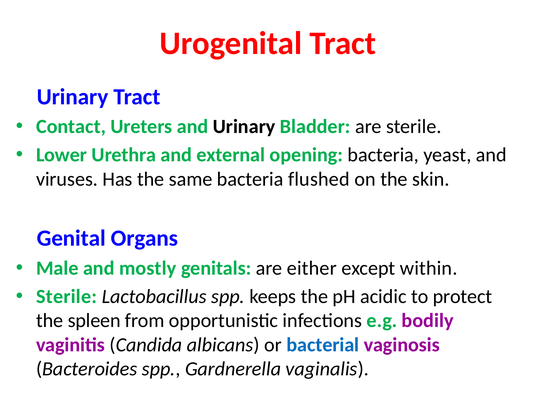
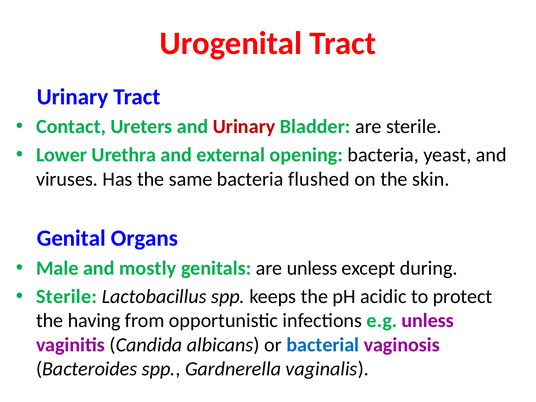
Urinary at (244, 127) colour: black -> red
are either: either -> unless
within: within -> during
spleen: spleen -> having
e.g bodily: bodily -> unless
